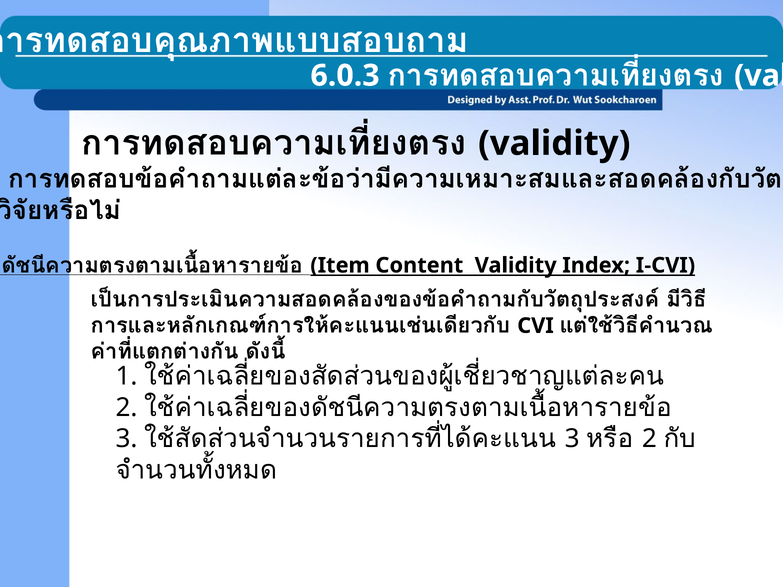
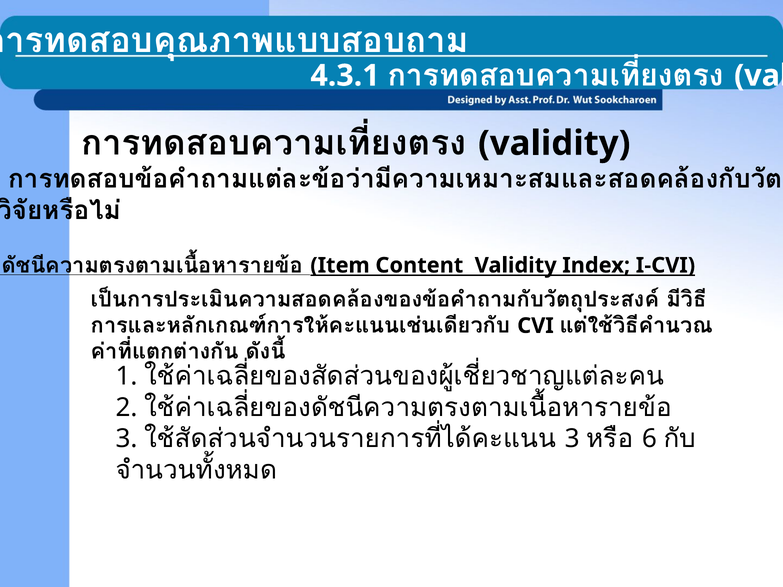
6.0.3: 6.0.3 -> 4.3.1
2 at (649, 439): 2 -> 6
